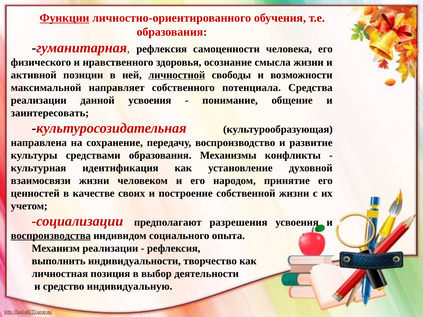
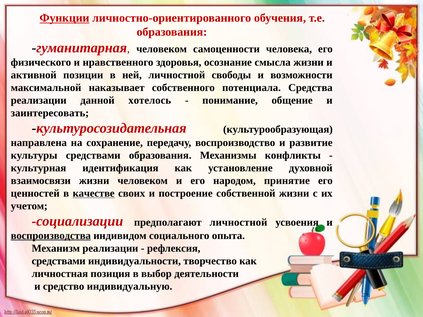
рефлексия at (162, 49): рефлексия -> человеком
личностной at (177, 75) underline: present -> none
направляет: направляет -> наказывает
данной усвоения: усвоения -> хотелось
качестве underline: none -> present
предполагают разрешения: разрешения -> личностной
выполнить at (59, 261): выполнить -> средствами
